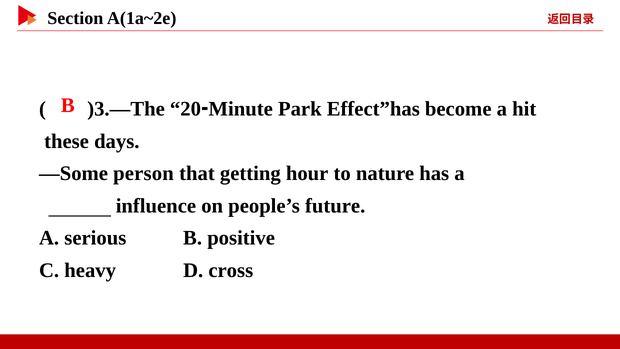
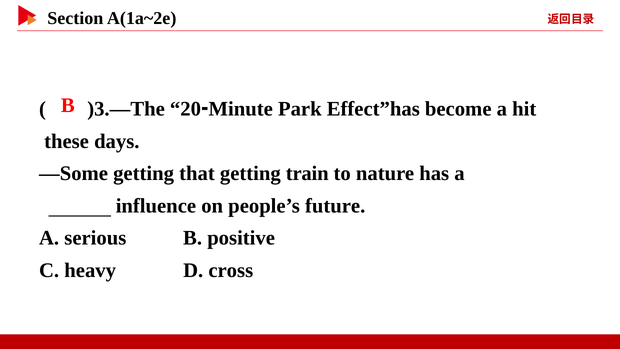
—Some person: person -> getting
hour: hour -> train
